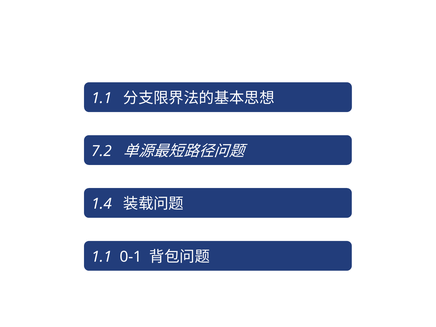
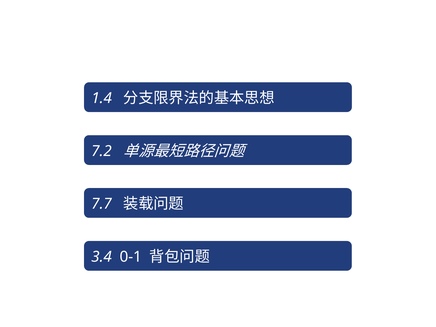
1.1 at (102, 98): 1.1 -> 1.4
1.4: 1.4 -> 7.7
1.1 at (102, 257): 1.1 -> 3.4
